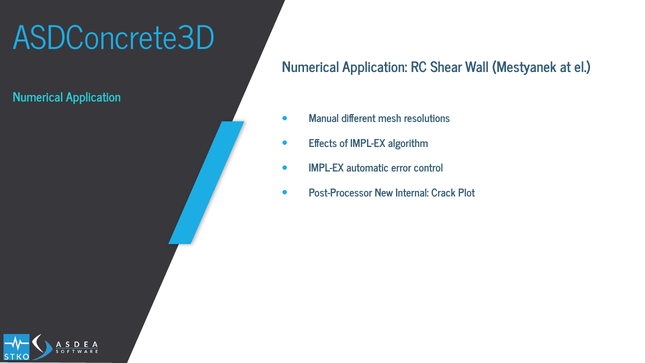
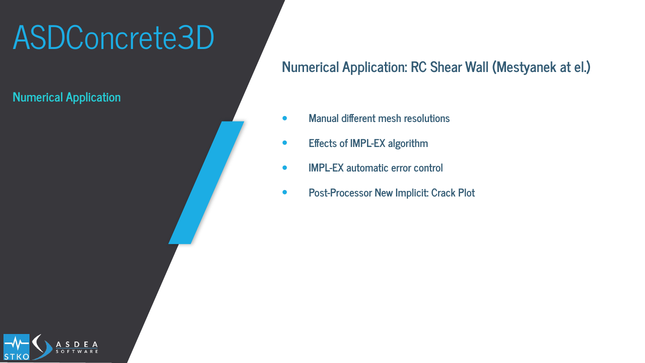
Internal: Internal -> Implicit
